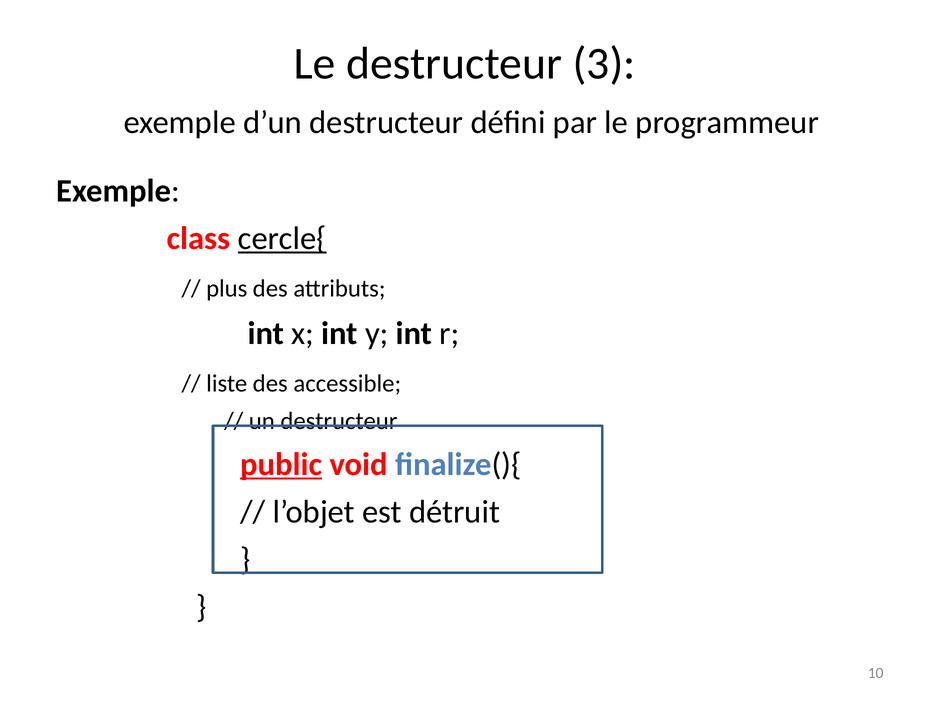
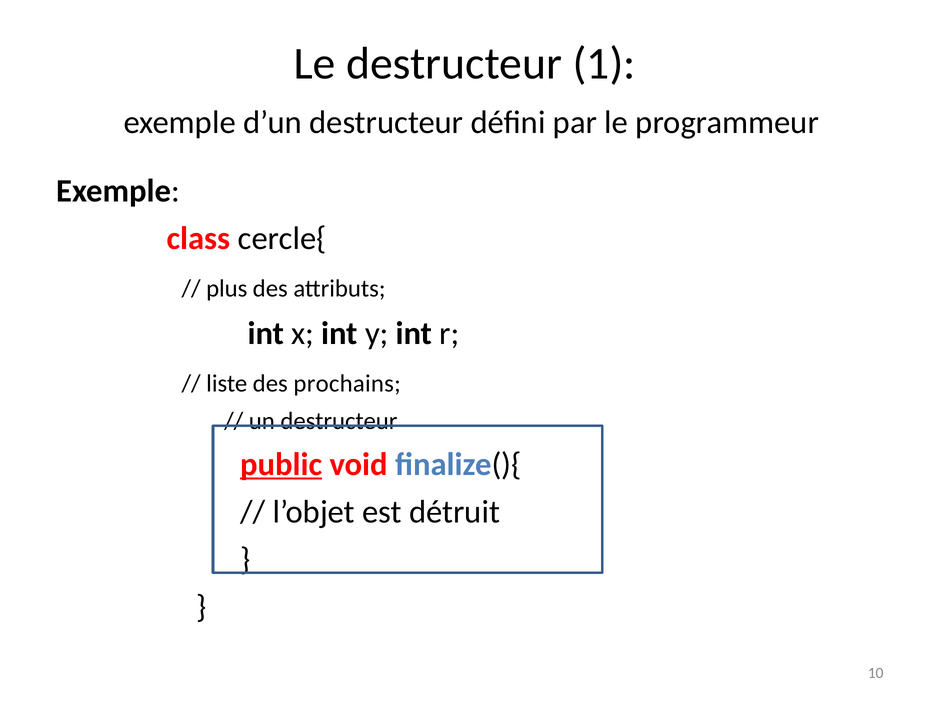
3: 3 -> 1
cercle{ underline: present -> none
accessible: accessible -> prochains
